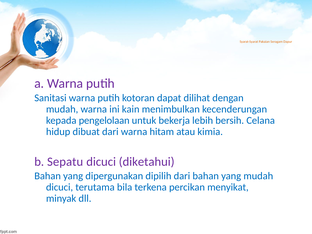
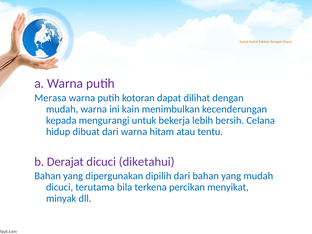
Sanitasi: Sanitasi -> Merasa
pengelolaan: pengelolaan -> mengurangi
kimia: kimia -> tentu
Sepatu: Sepatu -> Derajat
